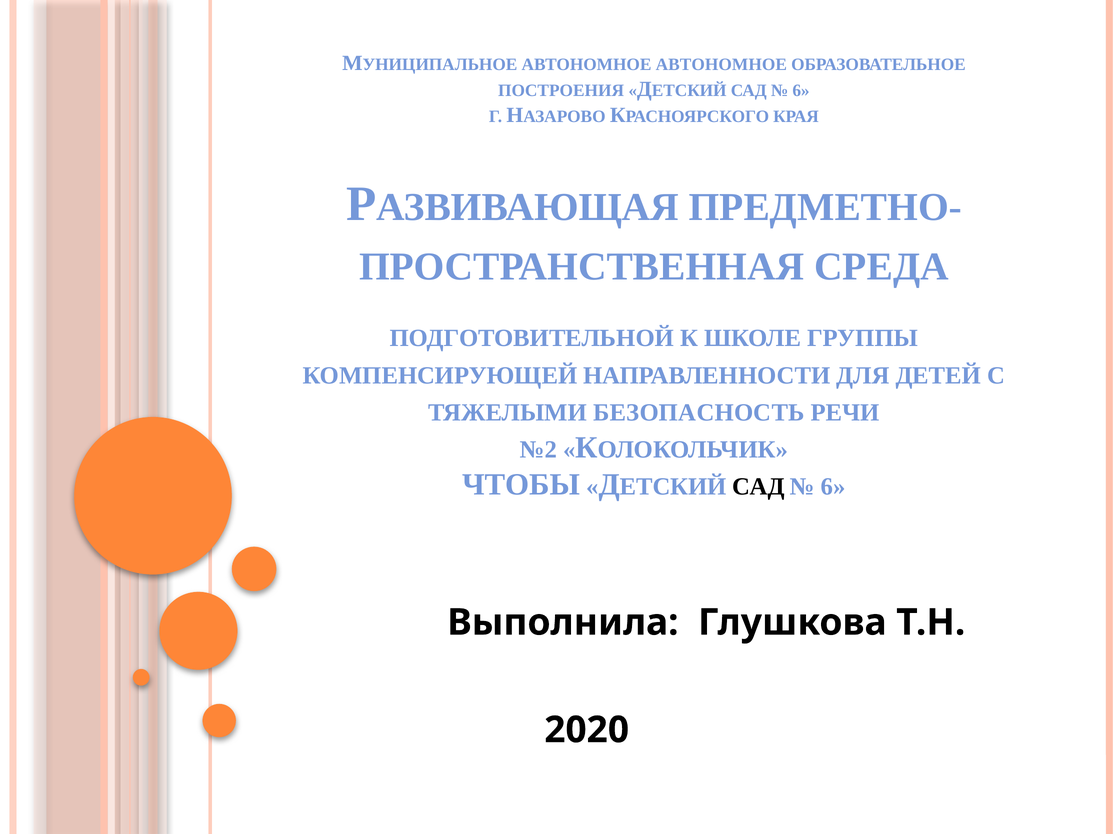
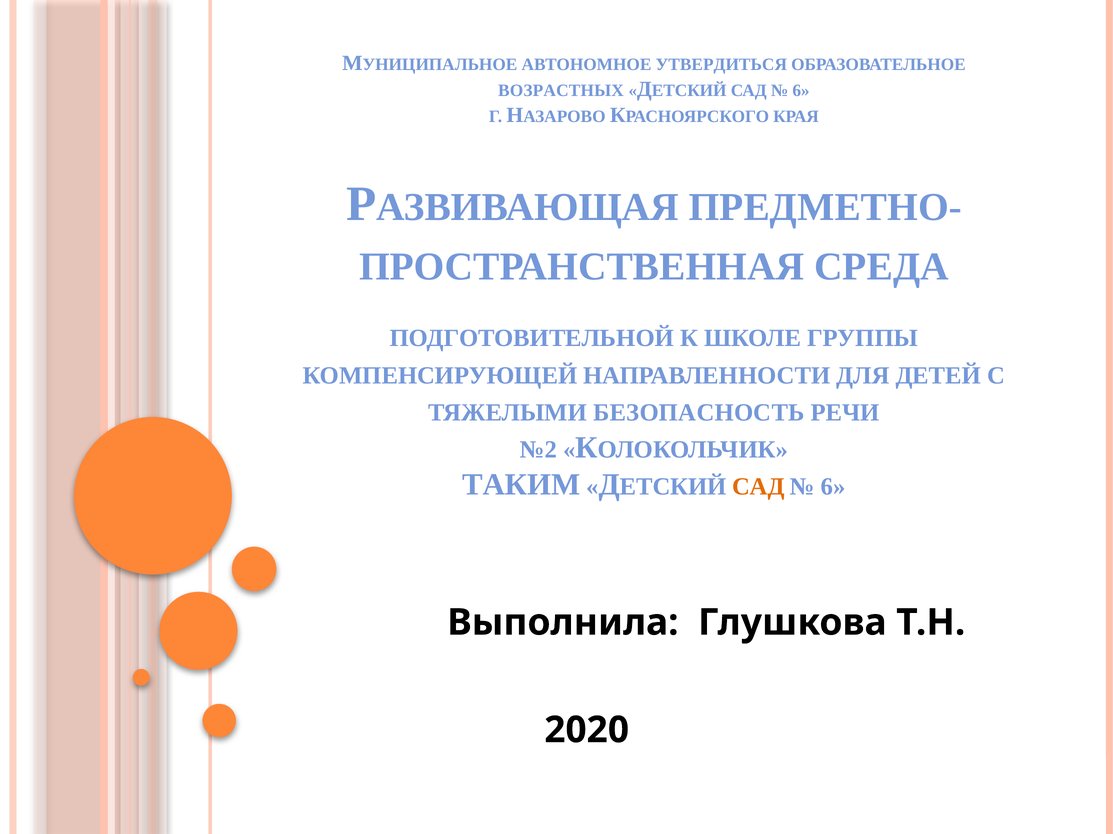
АВТОНОМНОЕ АВТОНОМНОЕ: АВТОНОМНОЕ -> УТВЕРДИТЬСЯ
ПОСТРОЕНИЯ: ПОСТРОЕНИЯ -> ВОЗРАСТНЫХ
ЧТОБЫ: ЧТОБЫ -> ТАКИМ
САД at (758, 487) colour: black -> orange
